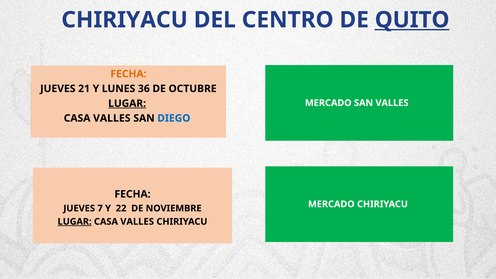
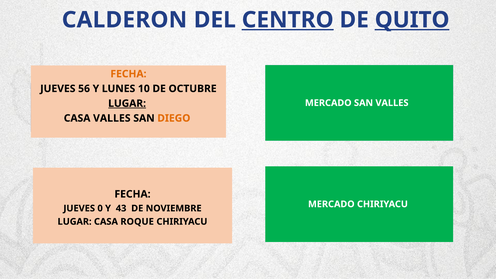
CHIRIYACU at (125, 20): CHIRIYACU -> CALDERON
CENTRO underline: none -> present
21: 21 -> 56
36: 36 -> 10
DIEGO colour: blue -> orange
7: 7 -> 0
22: 22 -> 43
LUGAR at (75, 222) underline: present -> none
VALLES at (137, 222): VALLES -> ROQUE
